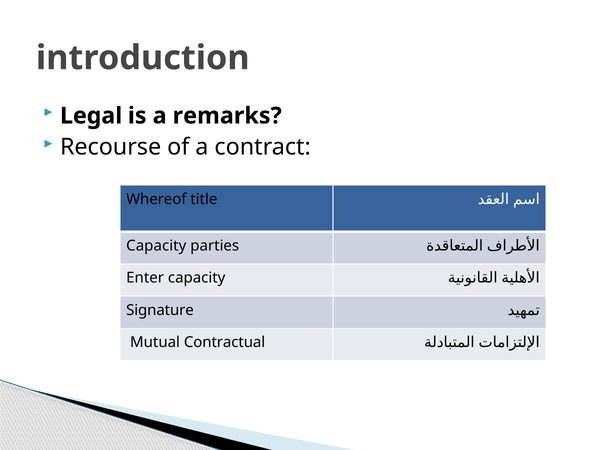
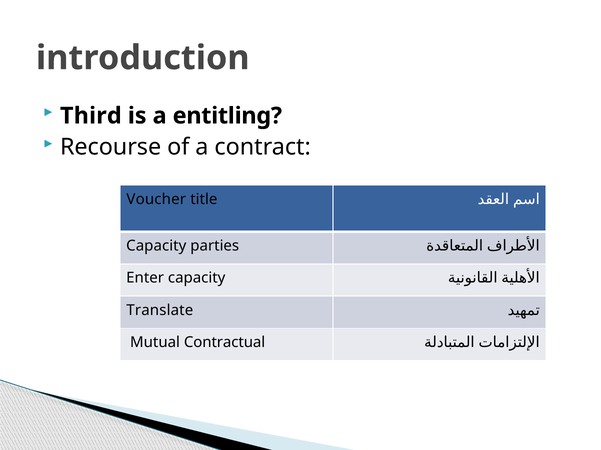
Legal: Legal -> Third
remarks: remarks -> entitling
Whereof: Whereof -> Voucher
Signature: Signature -> Translate
